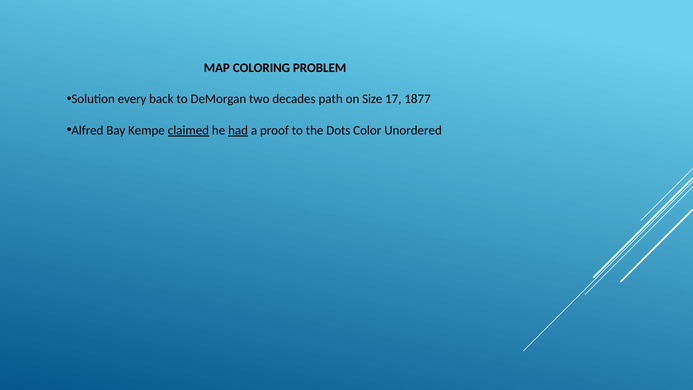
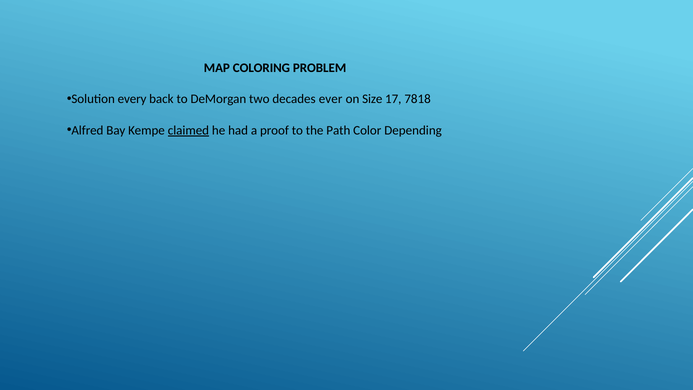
path: path -> ever
1877: 1877 -> 7818
had underline: present -> none
Dots: Dots -> Path
Unordered: Unordered -> Depending
